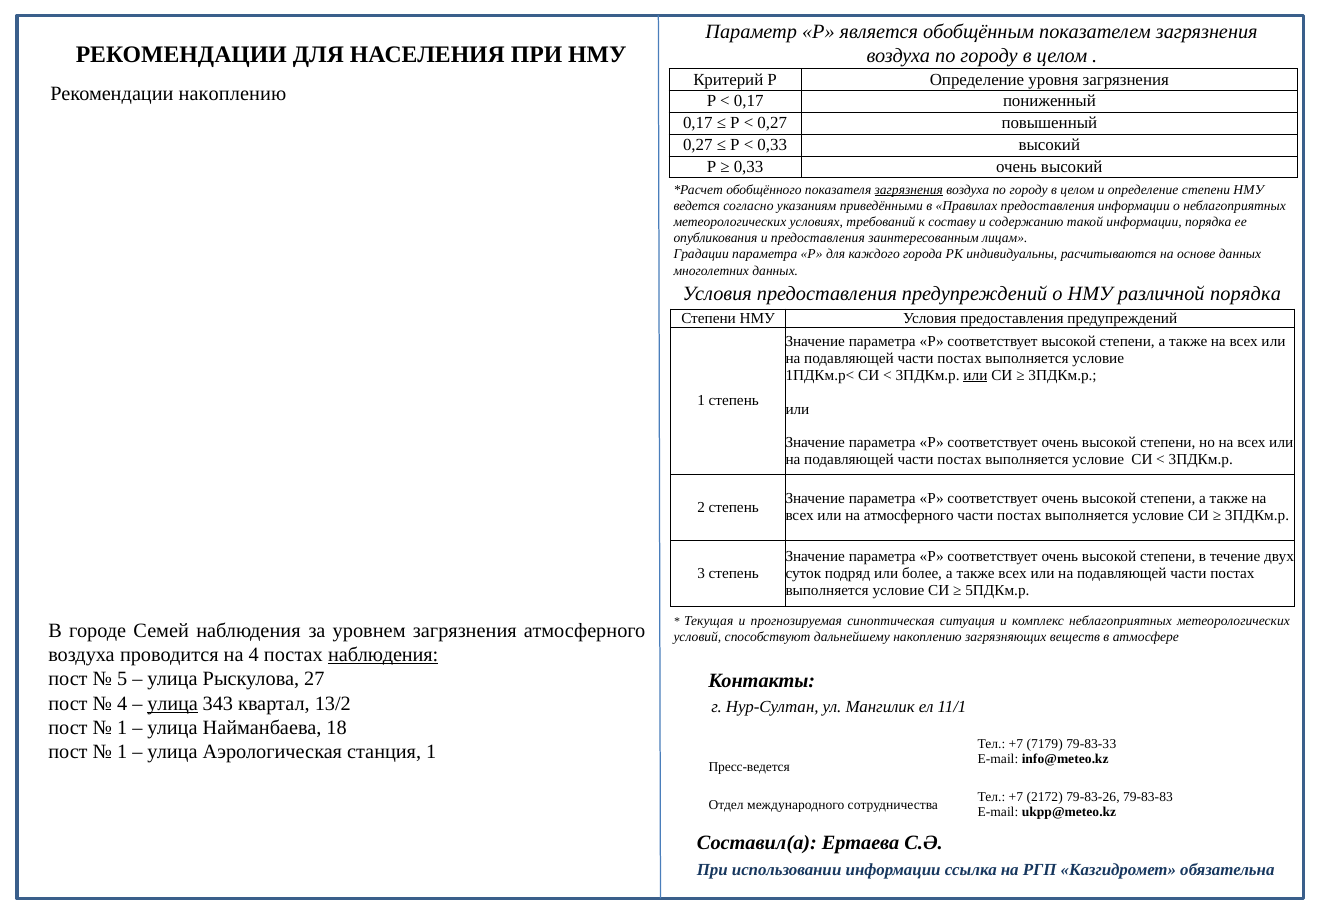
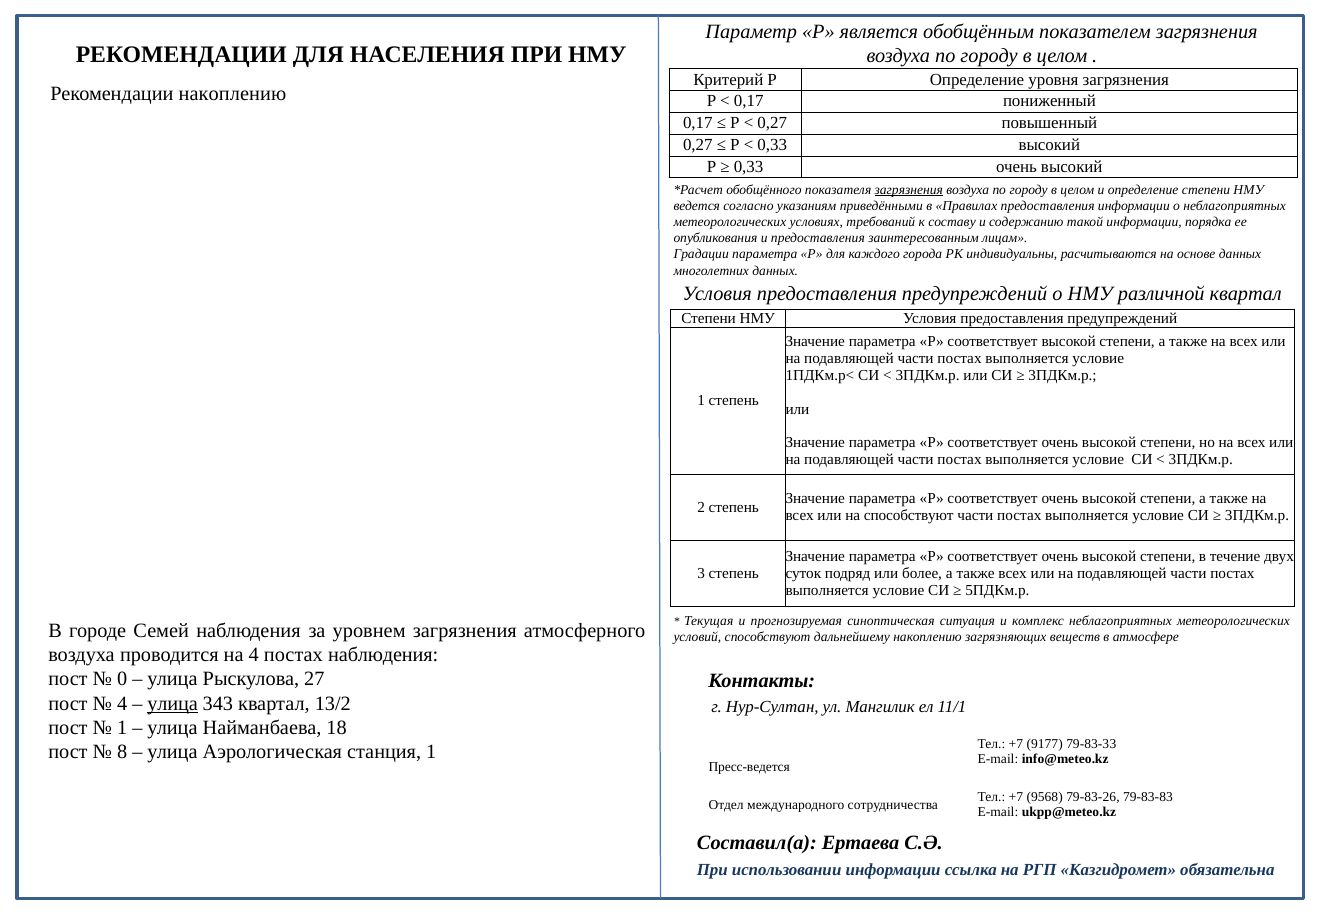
различной порядка: порядка -> квартал
или at (975, 376) underline: present -> none
на атмосферного: атмосферного -> способствуют
наблюдения at (383, 655) underline: present -> none
5: 5 -> 0
7179: 7179 -> 9177
1 at (122, 753): 1 -> 8
2172: 2172 -> 9568
